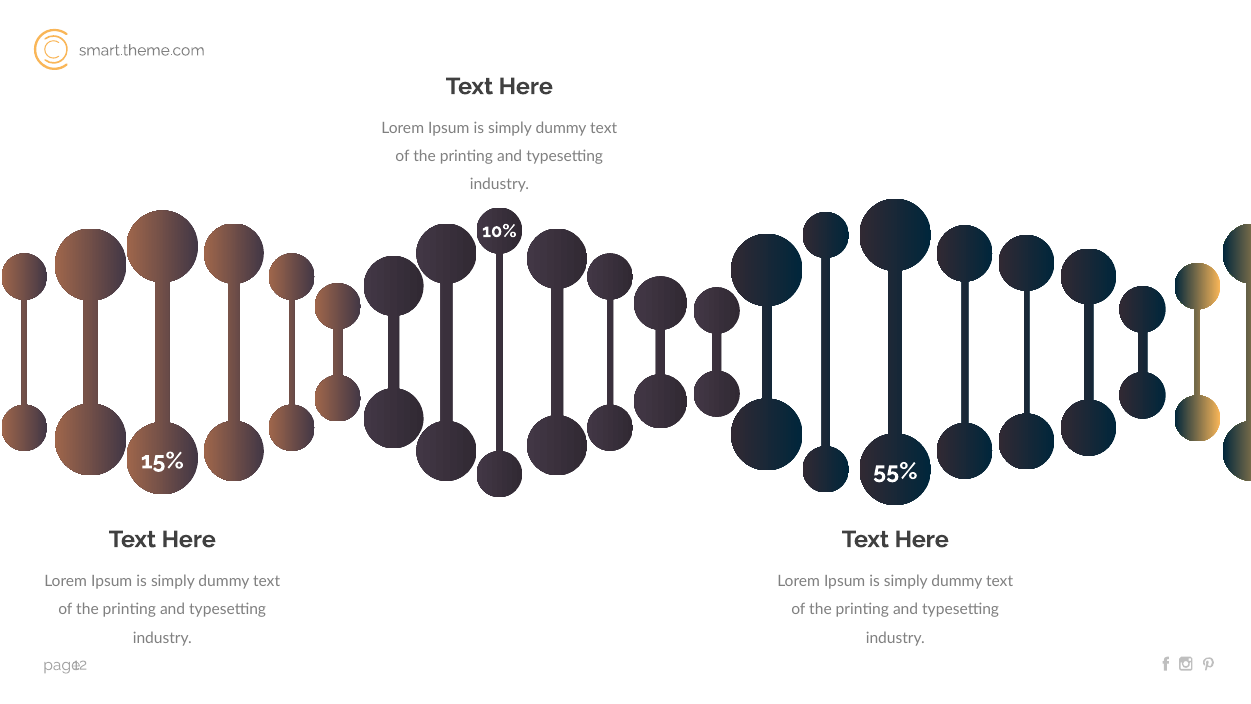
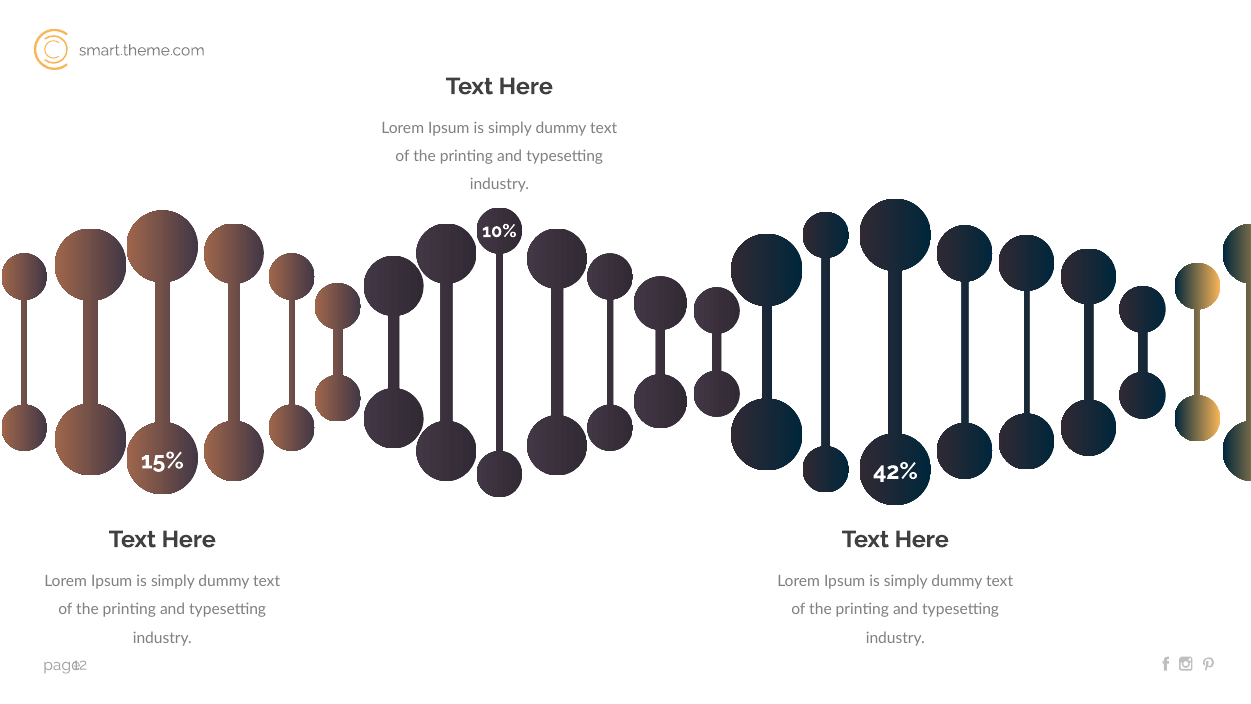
55%: 55% -> 42%
